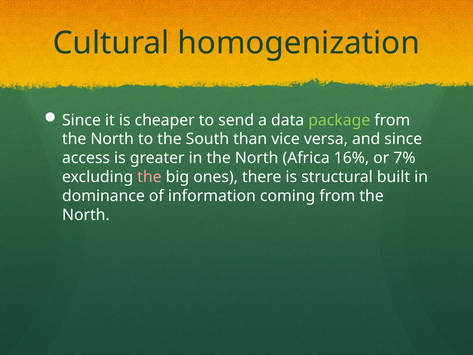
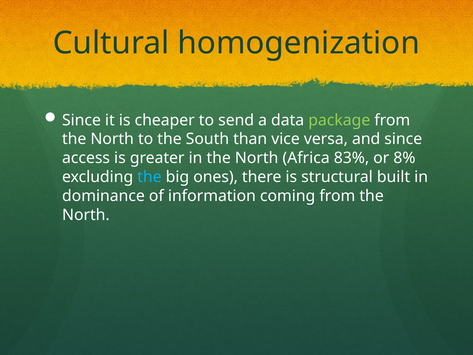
16%: 16% -> 83%
7%: 7% -> 8%
the at (149, 177) colour: pink -> light blue
